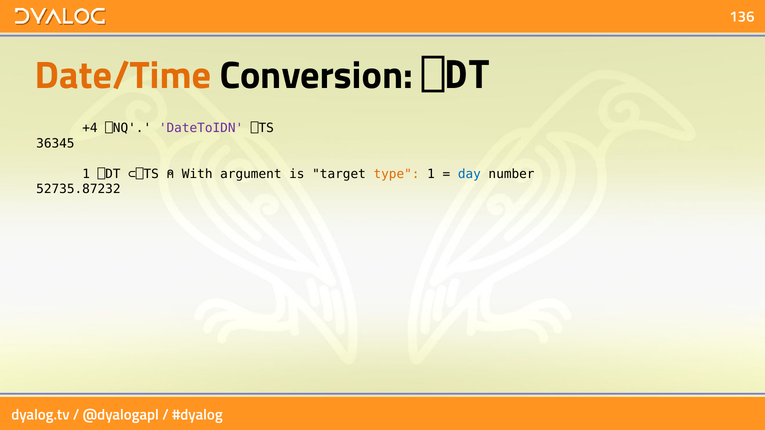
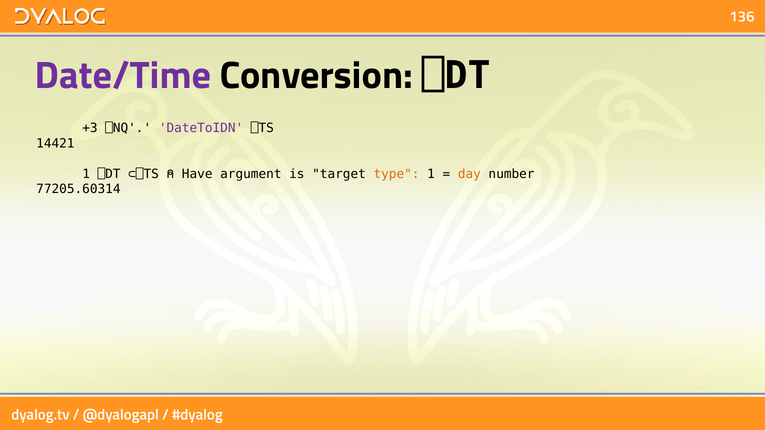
Date/Time colour: orange -> purple
+4: +4 -> +3
36345: 36345 -> 14421
With: With -> Have
day colour: blue -> orange
52735.87232: 52735.87232 -> 77205.60314
